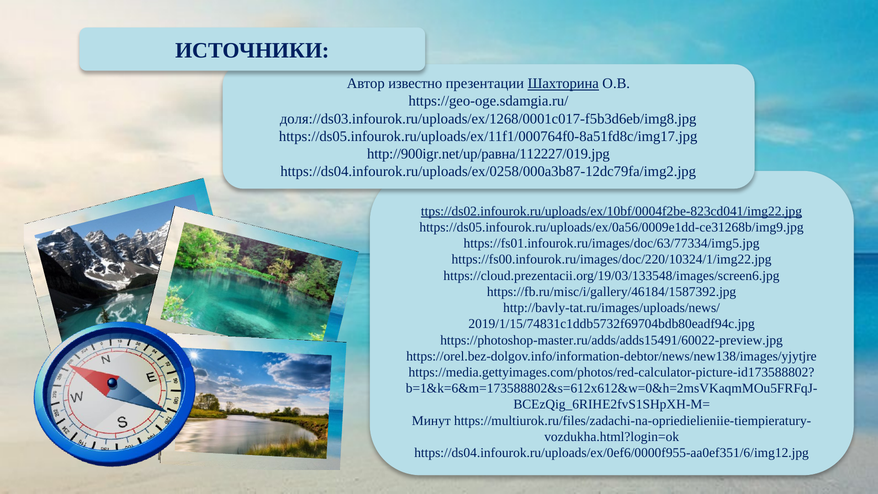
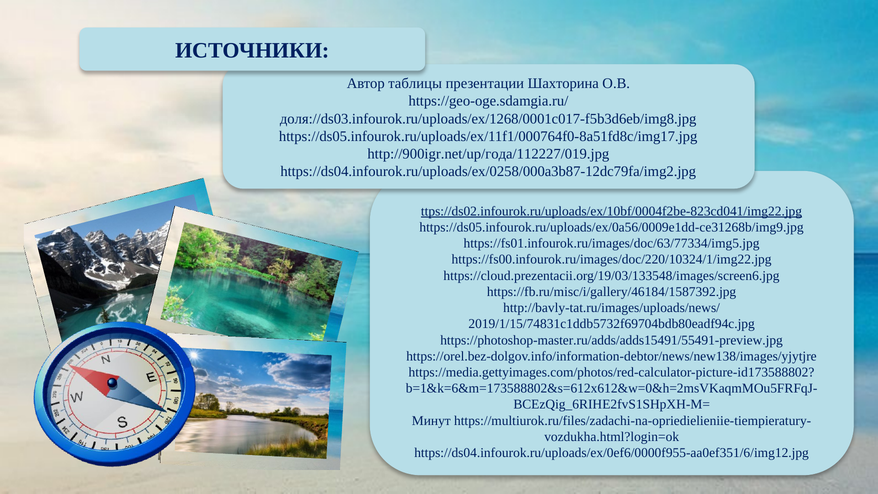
известно: известно -> таблицы
Шахторина underline: present -> none
http://900igr.net/up/равна/112227/019.jpg: http://900igr.net/up/равна/112227/019.jpg -> http://900igr.net/up/года/112227/019.jpg
https://photoshop-master.ru/adds/adds15491/60022-preview.jpg: https://photoshop-master.ru/adds/adds15491/60022-preview.jpg -> https://photoshop-master.ru/adds/adds15491/55491-preview.jpg
